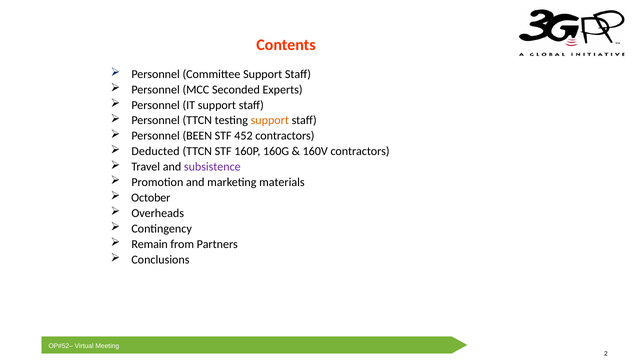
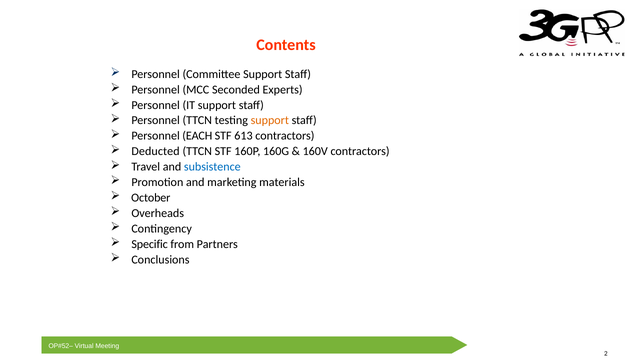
BEEN: BEEN -> EACH
452: 452 -> 613
subsistence colour: purple -> blue
Remain: Remain -> Specific
